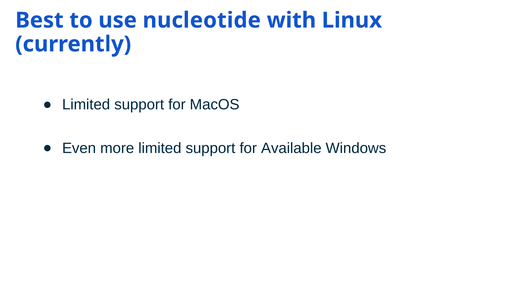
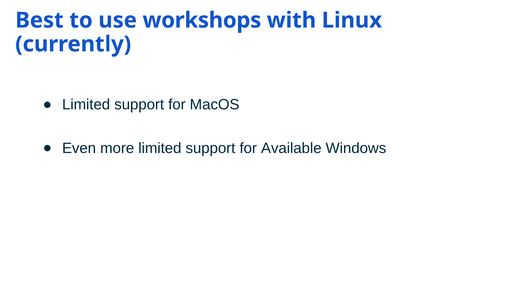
nucleotide: nucleotide -> workshops
